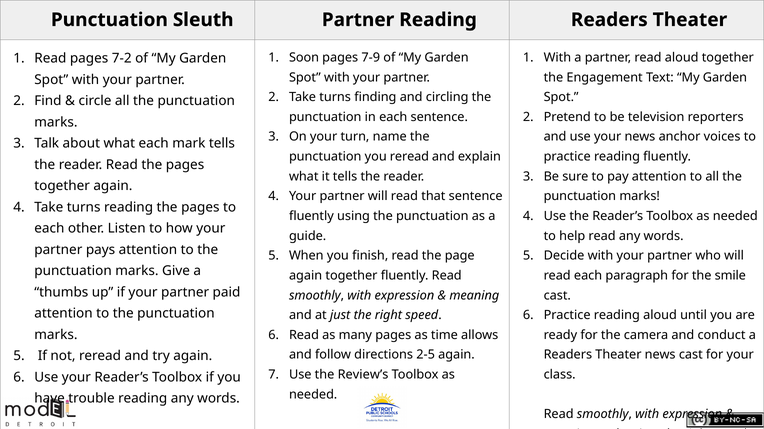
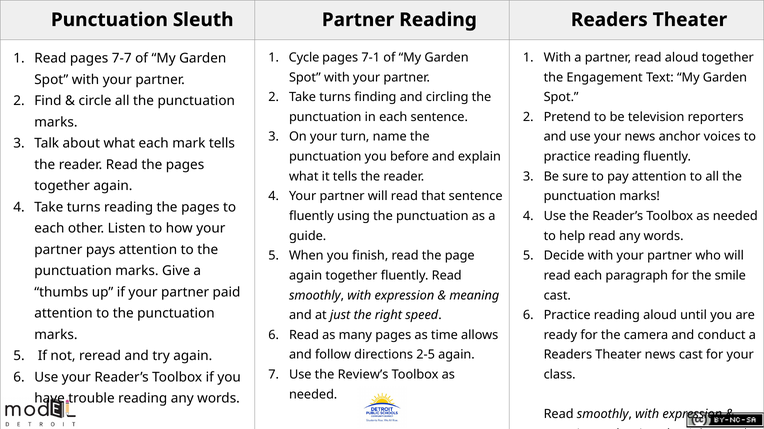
Soon: Soon -> Cycle
7-9: 7-9 -> 7-1
7-2: 7-2 -> 7-7
you reread: reread -> before
